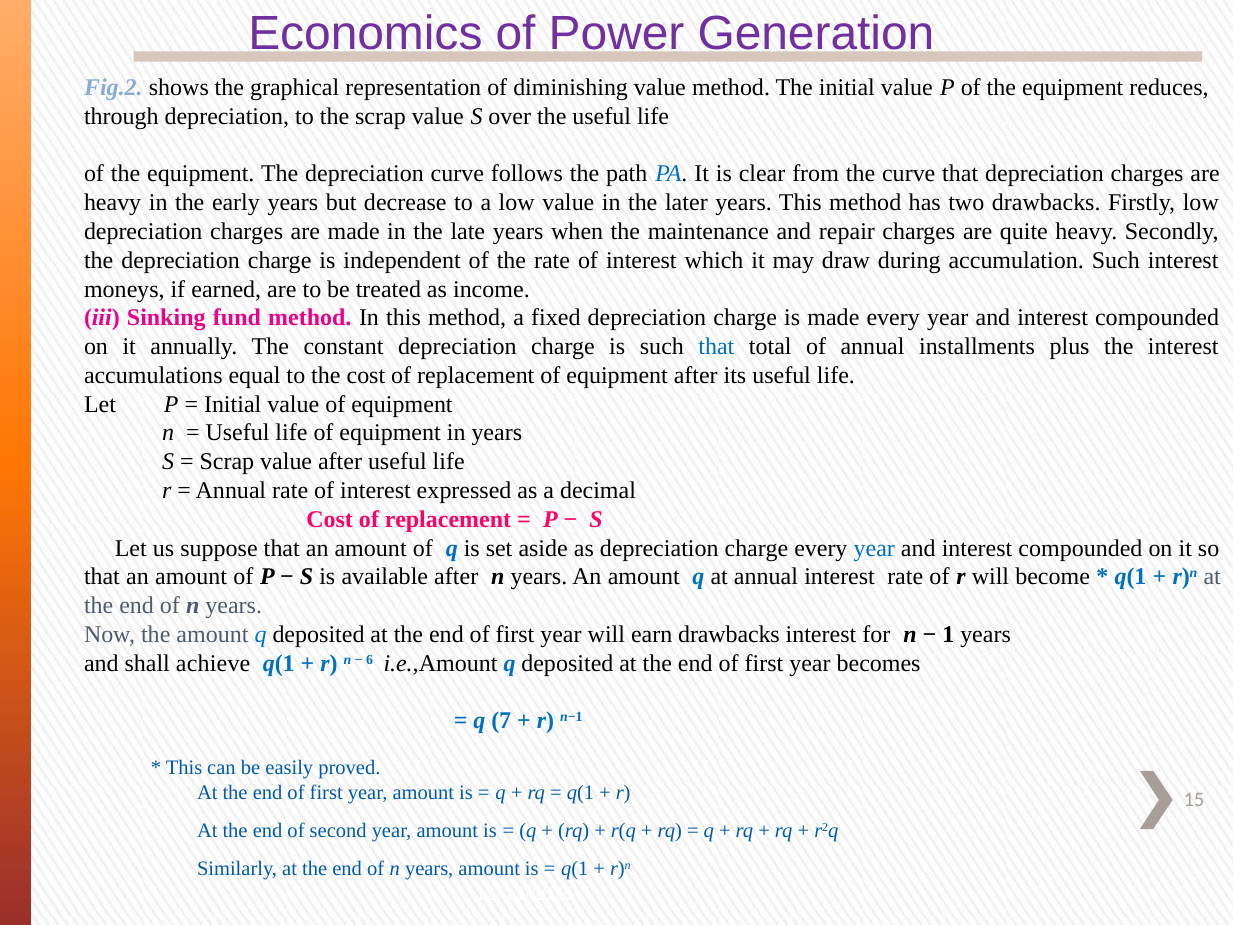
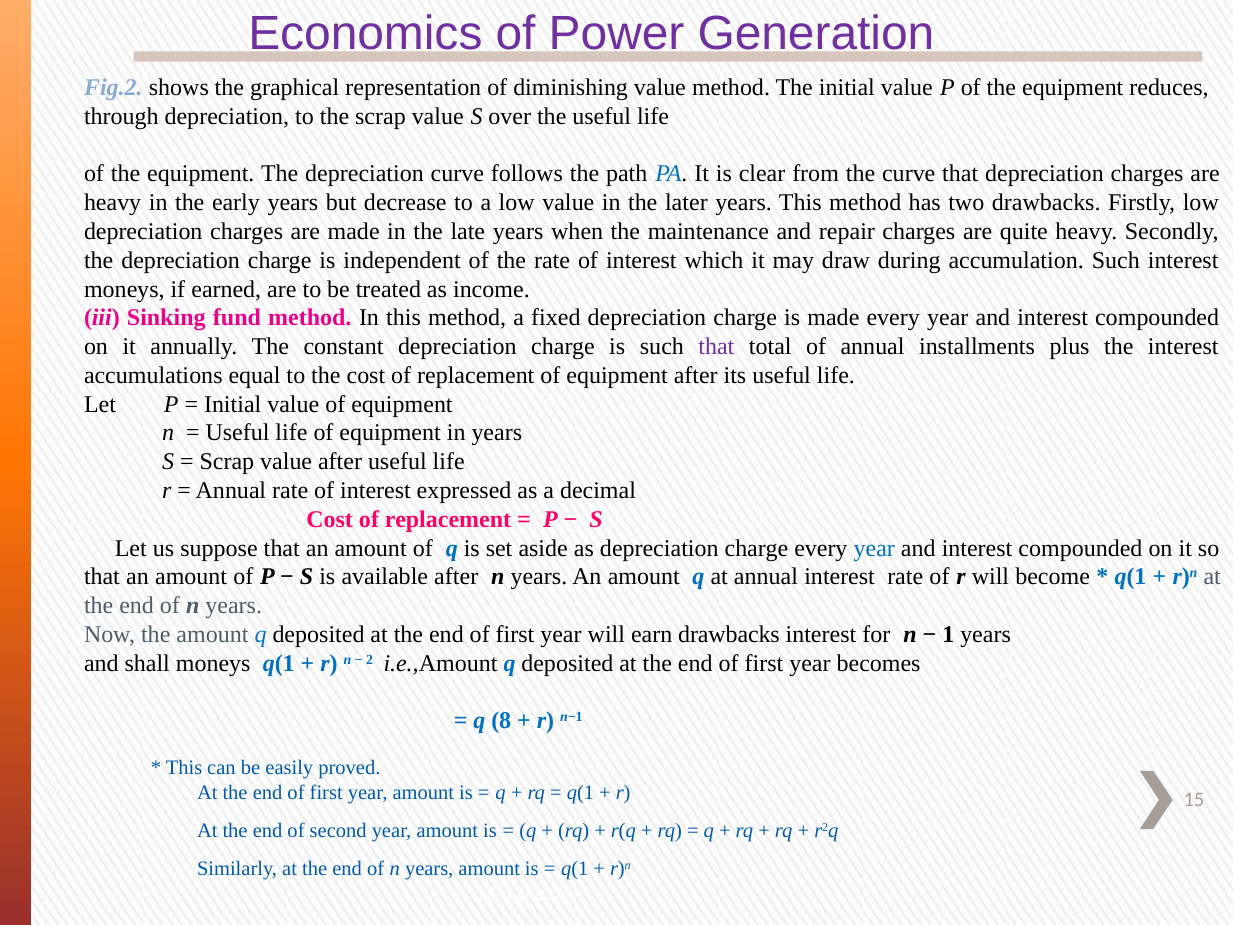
that at (716, 347) colour: blue -> purple
shall achieve: achieve -> moneys
6: 6 -> 2
7: 7 -> 8
